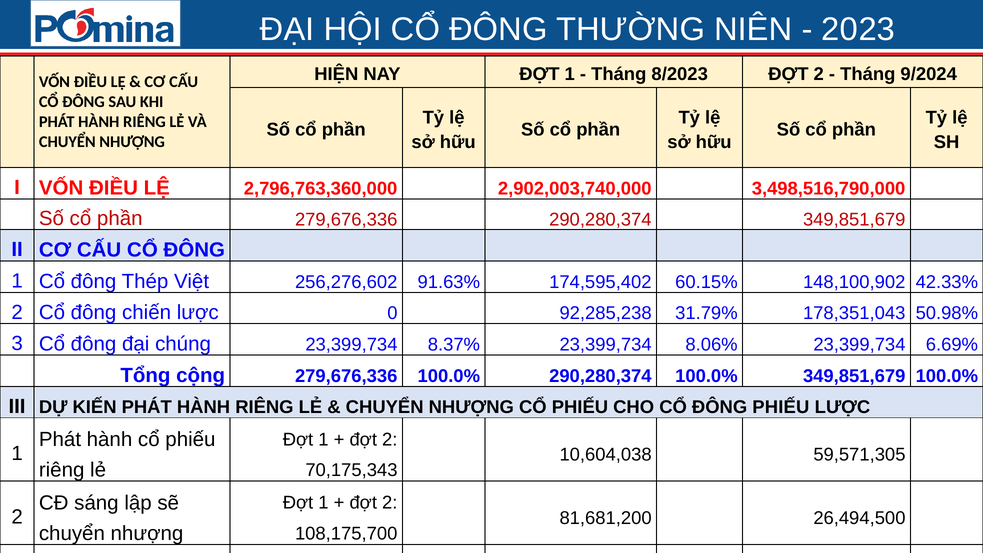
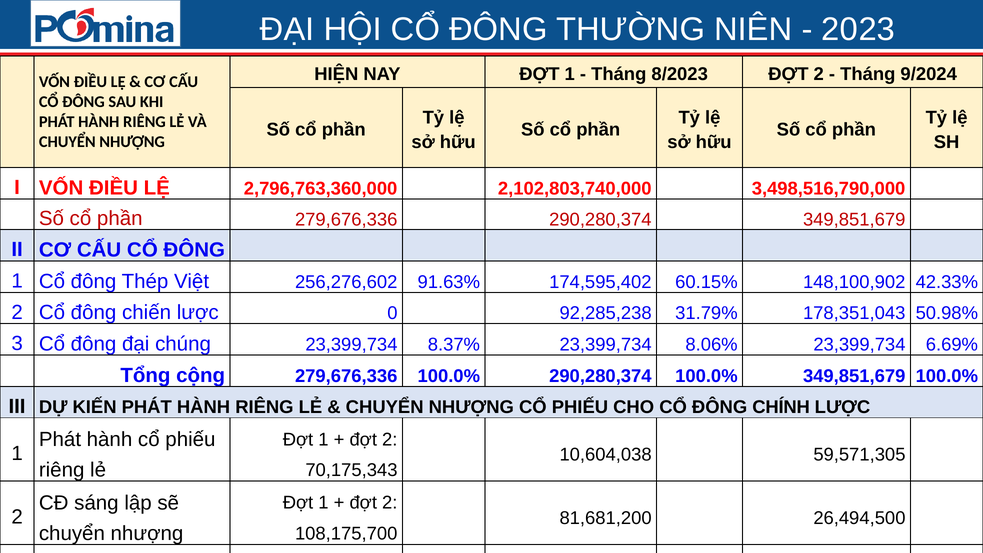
2,902,003,740,000: 2,902,003,740,000 -> 2,102,803,740,000
ĐÔNG PHIẾU: PHIẾU -> CHÍNH
